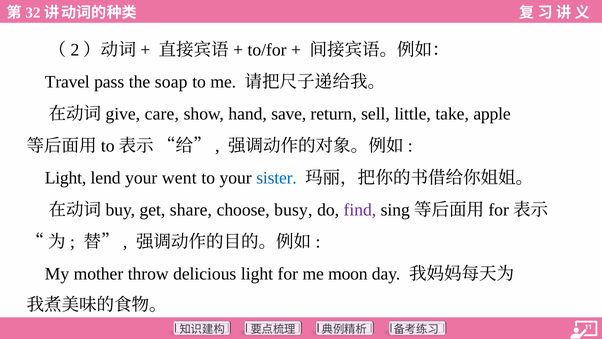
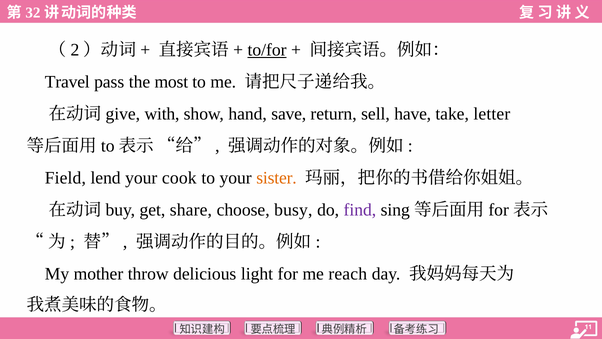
to/for underline: none -> present
soap: soap -> most
care: care -> with
little: little -> have
apple: apple -> letter
Light at (66, 178): Light -> Field
went: went -> cook
sister colour: blue -> orange
moon: moon -> reach
